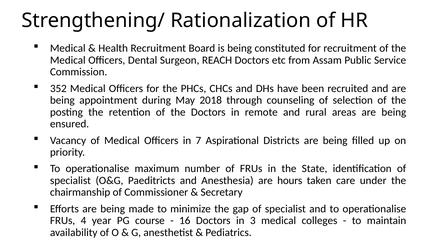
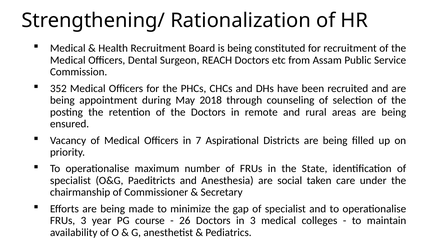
hours: hours -> social
FRUs 4: 4 -> 3
16: 16 -> 26
